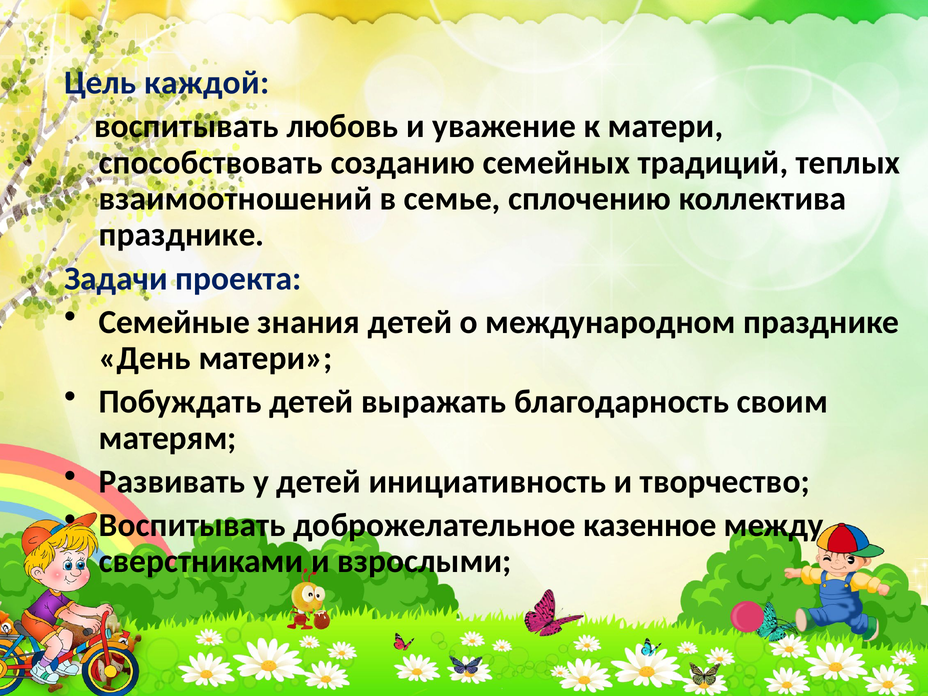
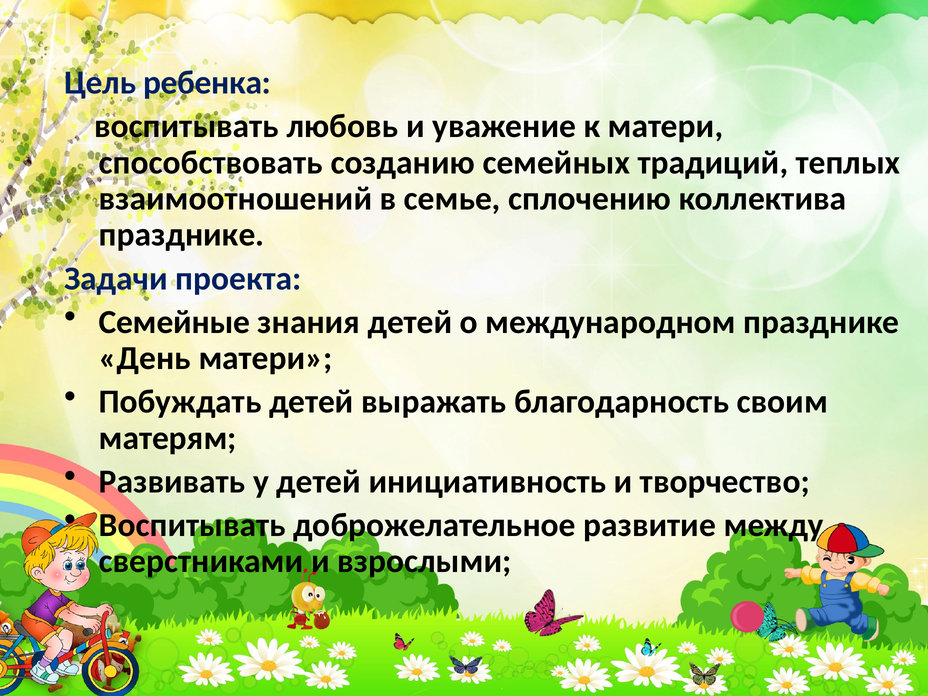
каждой: каждой -> ребенка
казенное: казенное -> развитие
